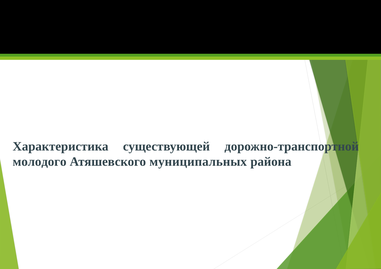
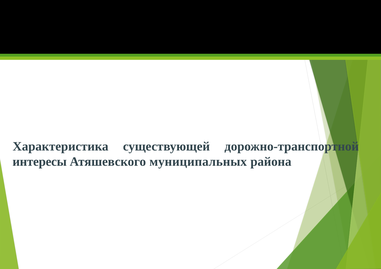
молодого: молодого -> интересы
